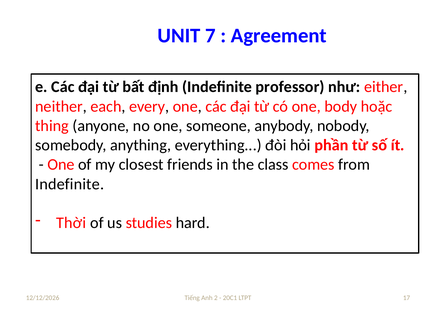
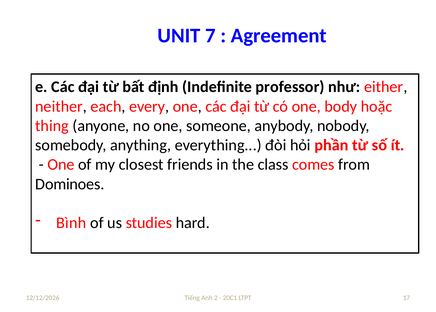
Indefinite at (70, 184): Indefinite -> Dominoes
Thời: Thời -> Bình
